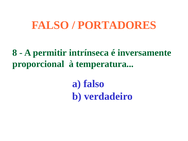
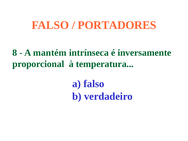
permitir: permitir -> mantém
